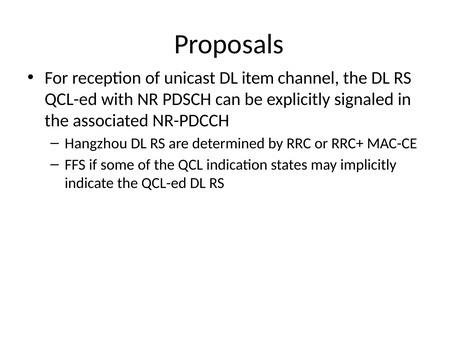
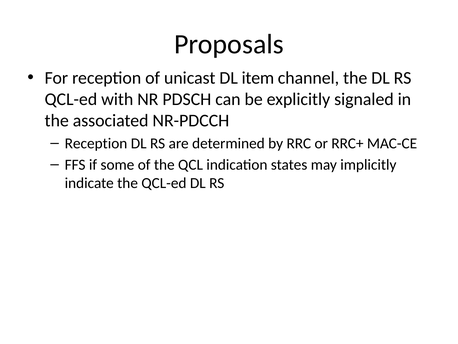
Hangzhou at (96, 143): Hangzhou -> Reception
